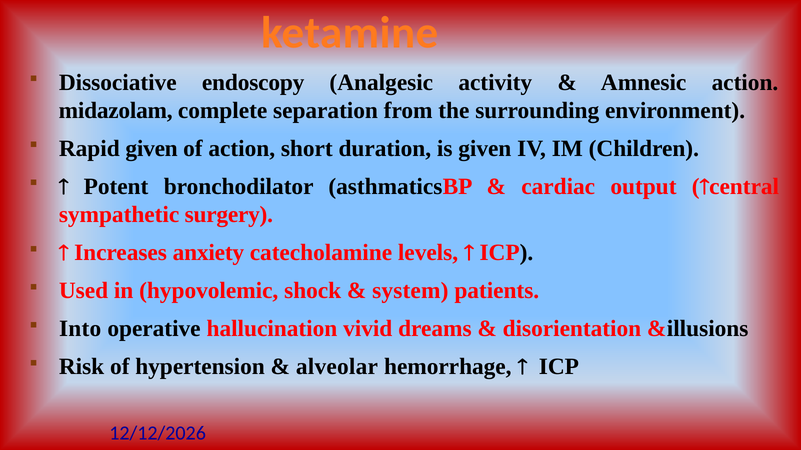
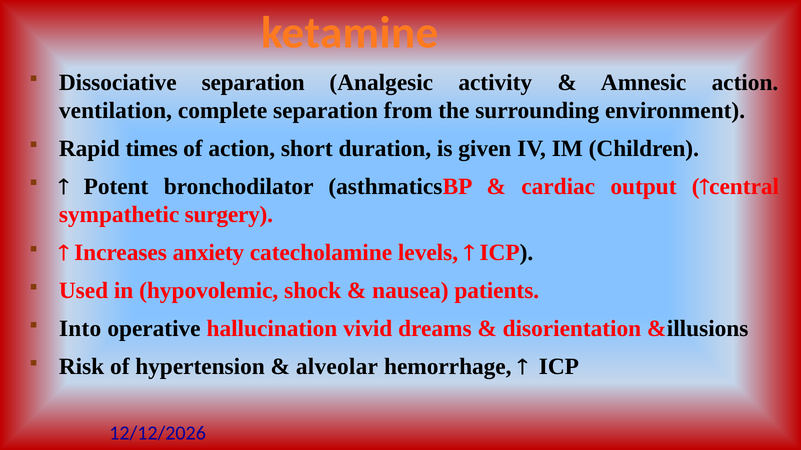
Dissociative endoscopy: endoscopy -> separation
midazolam: midazolam -> ventilation
Rapid given: given -> times
system: system -> nausea
